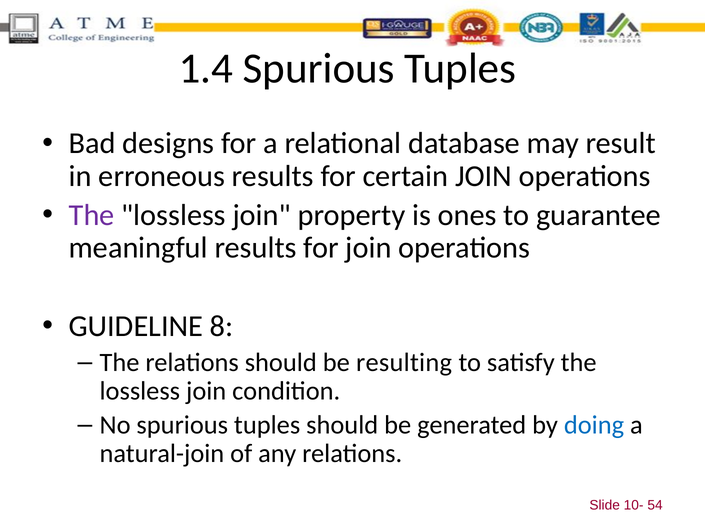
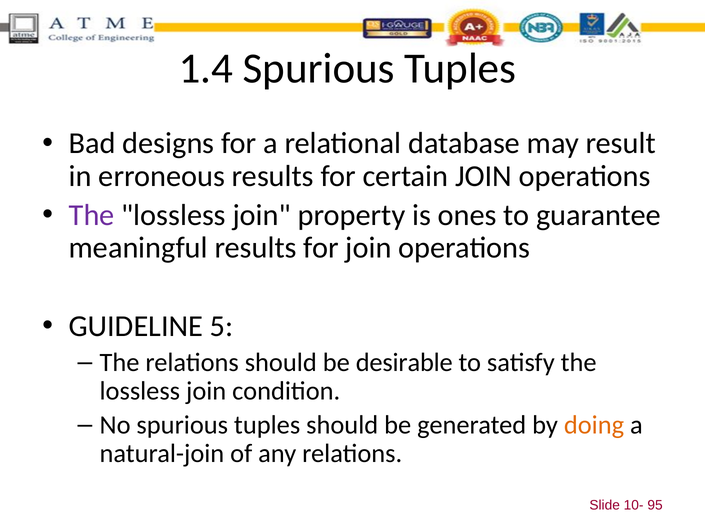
8: 8 -> 5
resulting: resulting -> desirable
doing colour: blue -> orange
54: 54 -> 95
